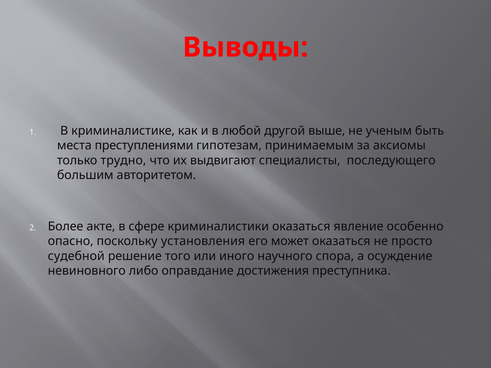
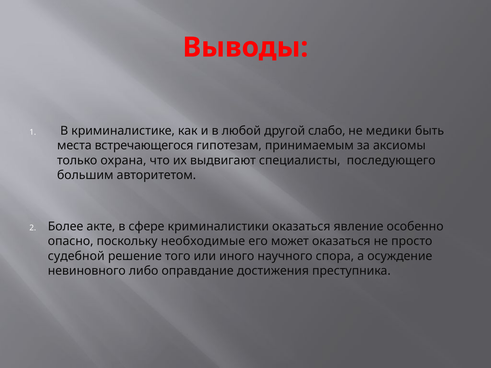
выше: выше -> слабо
ученым: ученым -> медики
преступлениями: преступлениями -> встречающегося
трудно: трудно -> охрана
установления: установления -> необходимые
